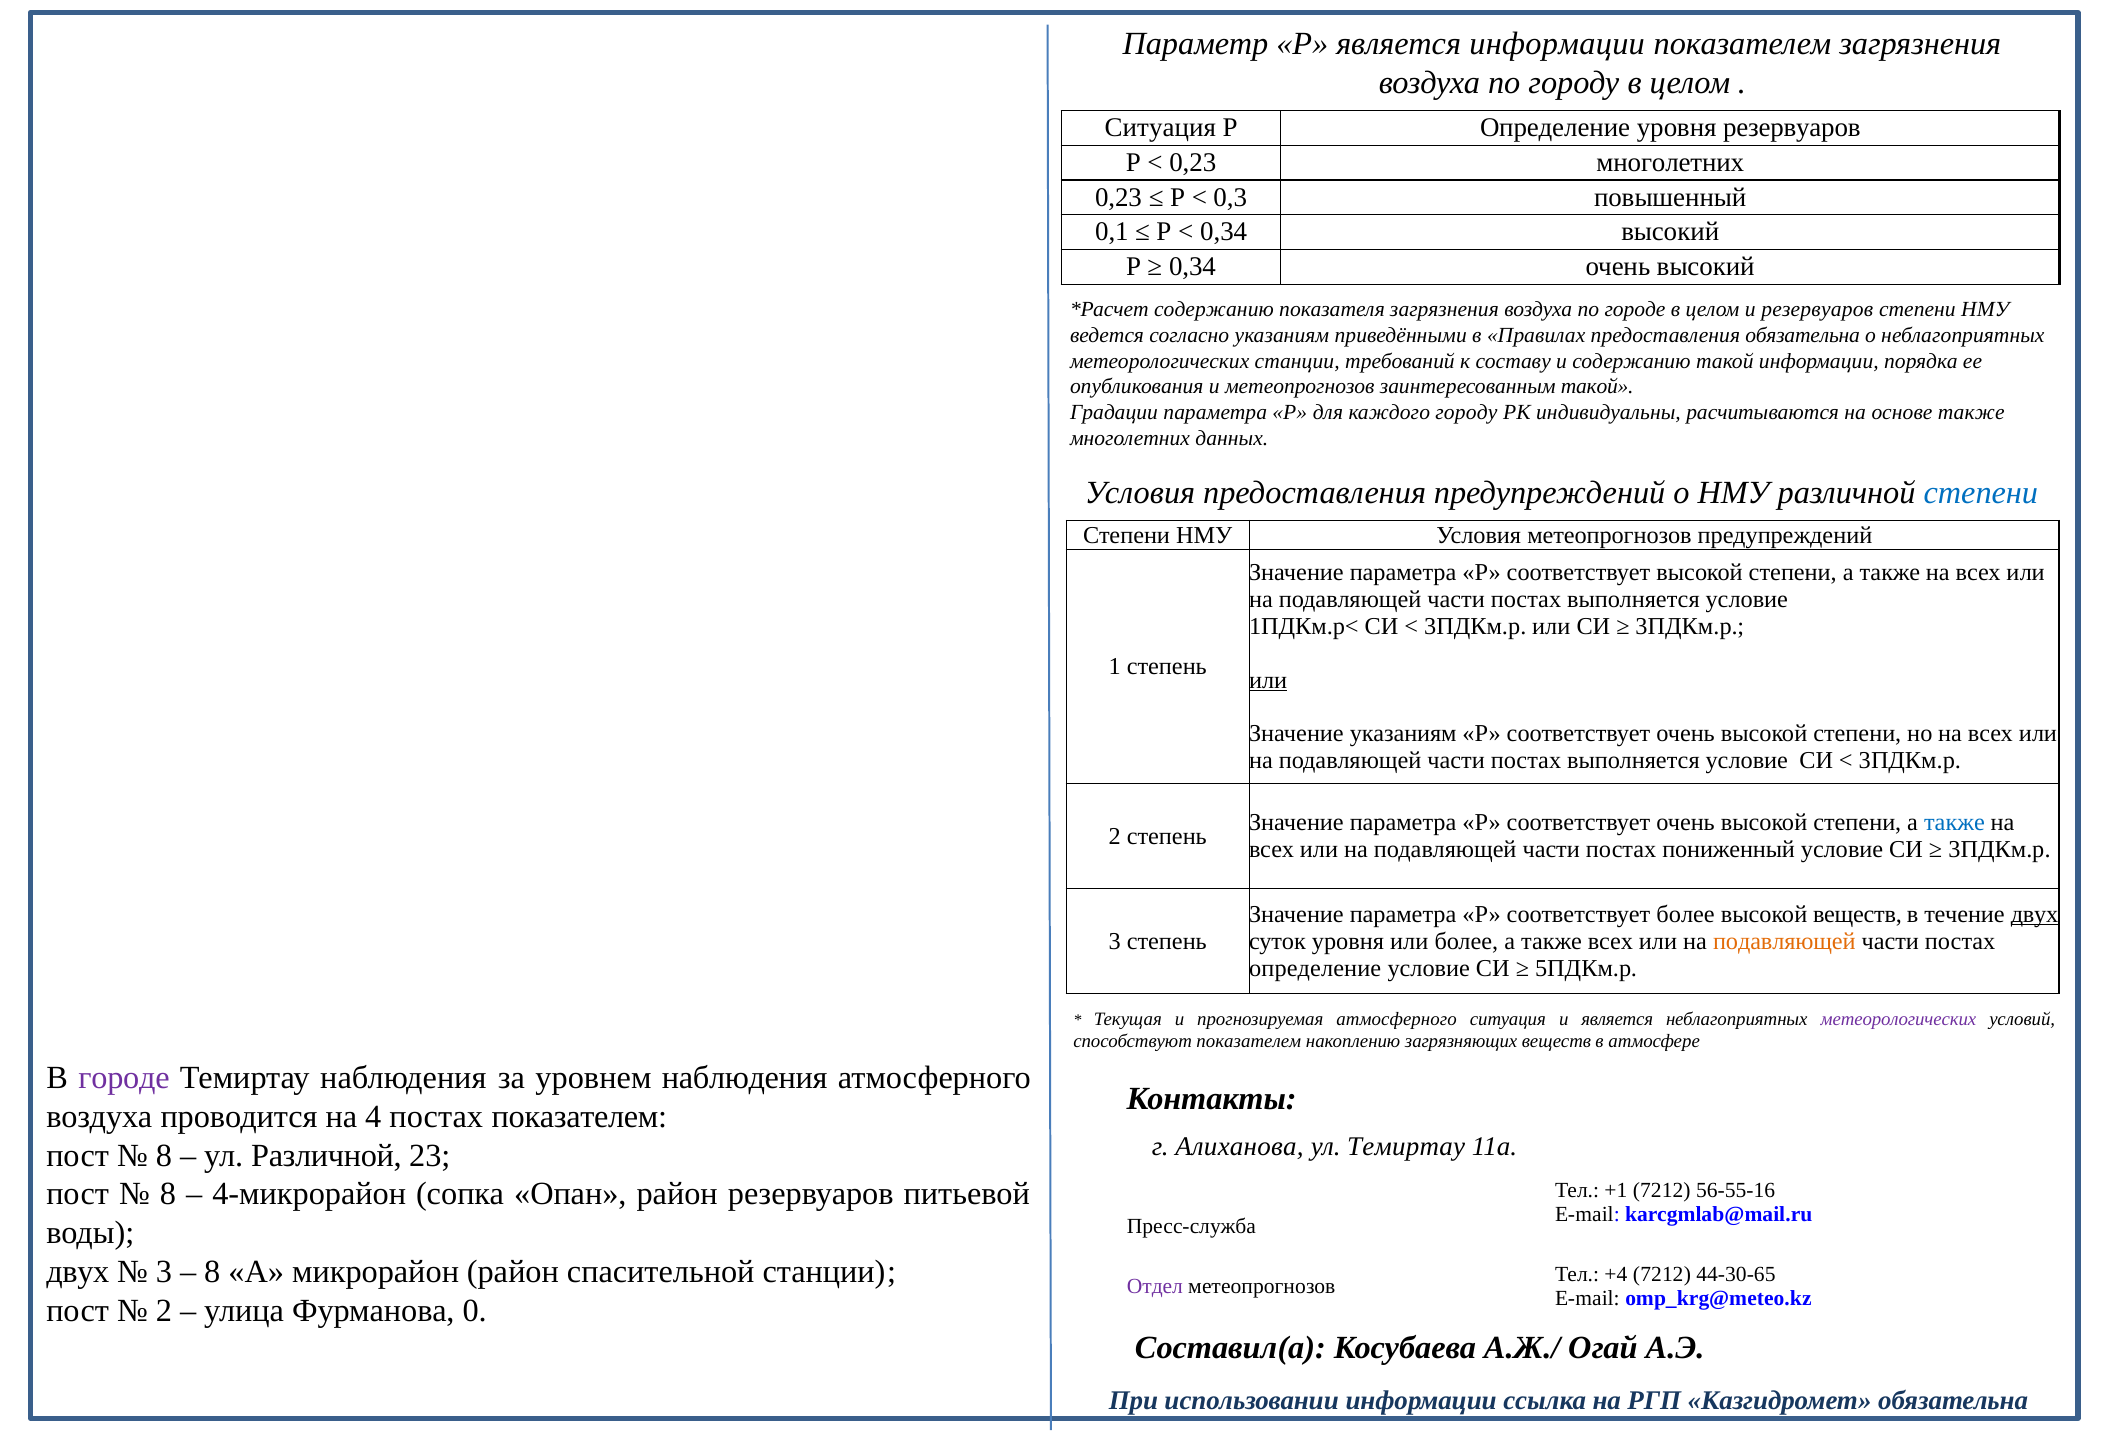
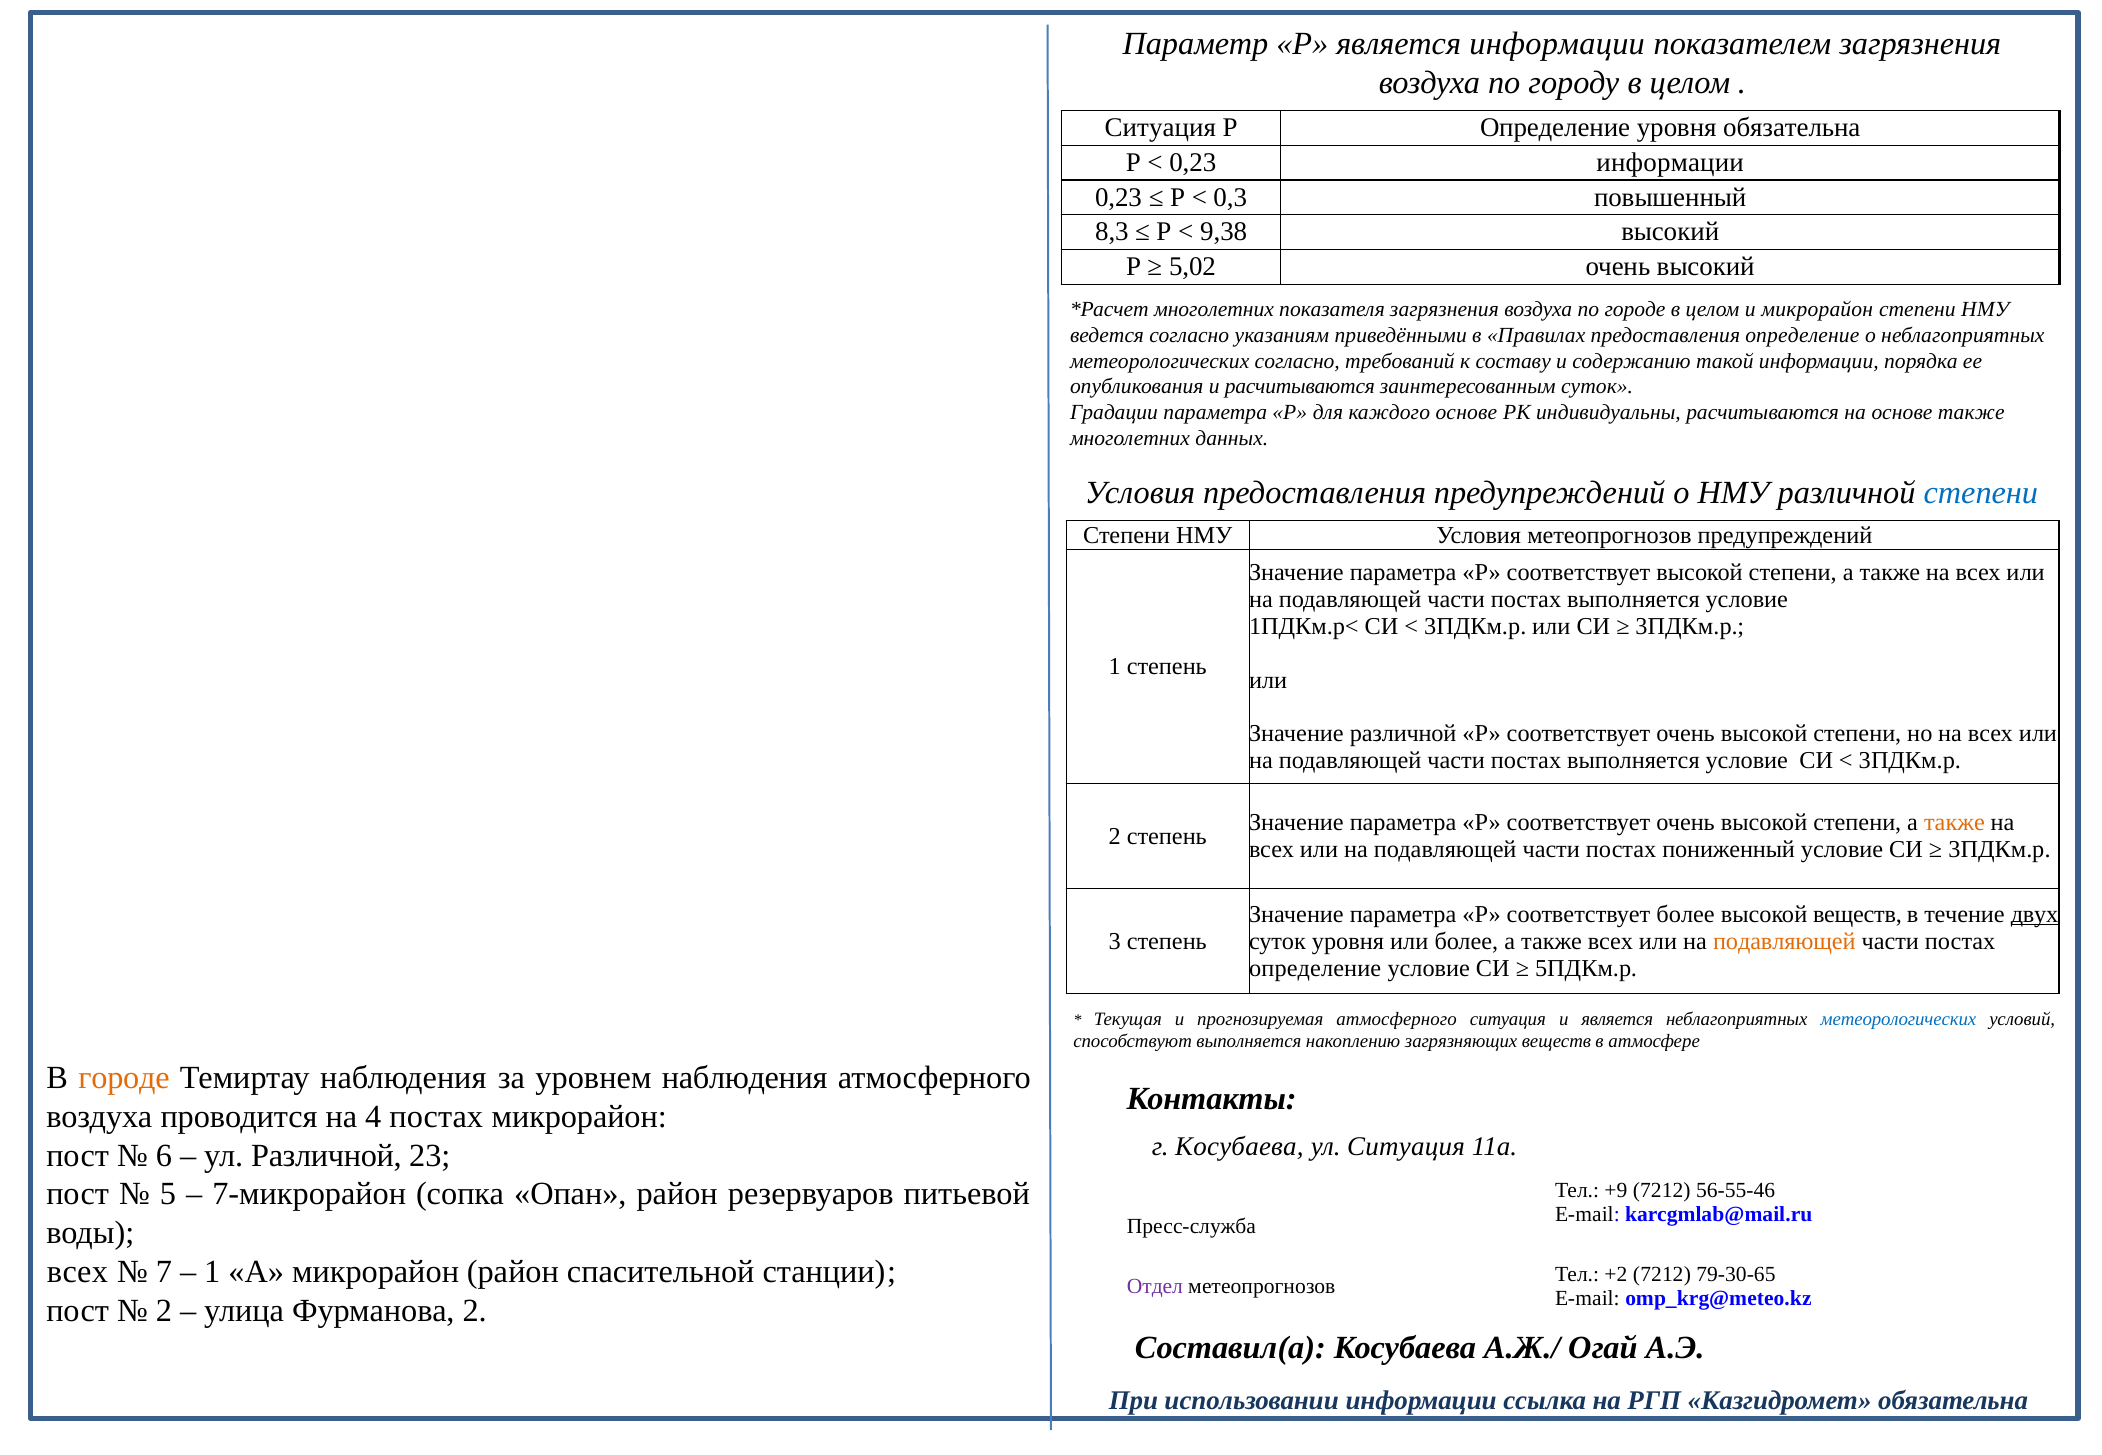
уровня резервуаров: резервуаров -> обязательна
0,23 многолетних: многолетних -> информации
0,1: 0,1 -> 8,3
0,34 at (1224, 232): 0,34 -> 9,38
0,34 at (1193, 267): 0,34 -> 5,02
содержанию at (1214, 309): содержанию -> многолетних
и резервуаров: резервуаров -> микрорайон
предоставления обязательна: обязательна -> определение
метеорологических станции: станции -> согласно
и метеопрогнозов: метеопрогнозов -> расчитываются
заинтересованным такой: такой -> суток
каждого городу: городу -> основе
или at (1268, 680) underline: present -> none
Значение указаниям: указаниям -> различной
также at (1954, 823) colour: blue -> orange
метеорологических at (1898, 1019) colour: purple -> blue
способствуют показателем: показателем -> выполняется
городе at (124, 1078) colour: purple -> orange
постах показателем: показателем -> микрорайон
г Алиханова: Алиханова -> Косубаева
ул Темиртау: Темиртау -> Ситуация
8 at (164, 1156): 8 -> 6
8 at (168, 1194): 8 -> 5
4-микрорайон: 4-микрорайон -> 7-микрорайон
+1: +1 -> +9
56-55-16: 56-55-16 -> 56-55-46
двух at (78, 1272): двух -> всех
3 at (164, 1272): 3 -> 7
8 at (212, 1272): 8 -> 1
+4: +4 -> +2
44-30-65: 44-30-65 -> 79-30-65
Фурманова 0: 0 -> 2
